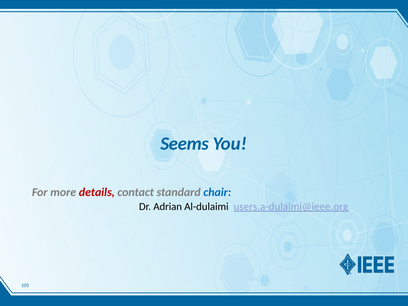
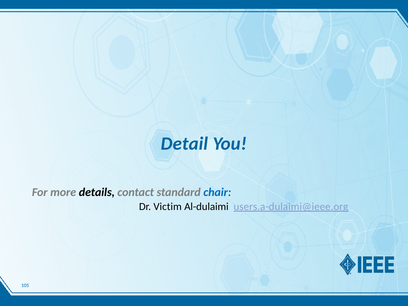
Seems: Seems -> Detail
details colour: red -> black
Adrian: Adrian -> Victim
